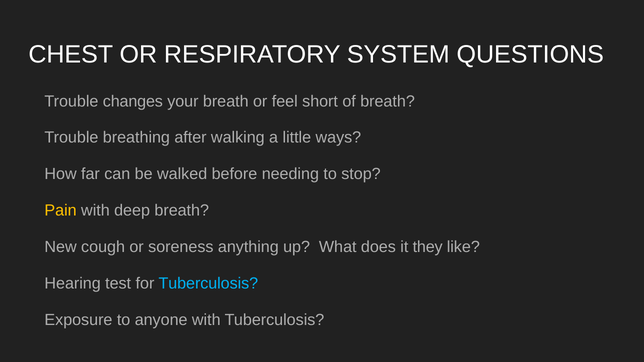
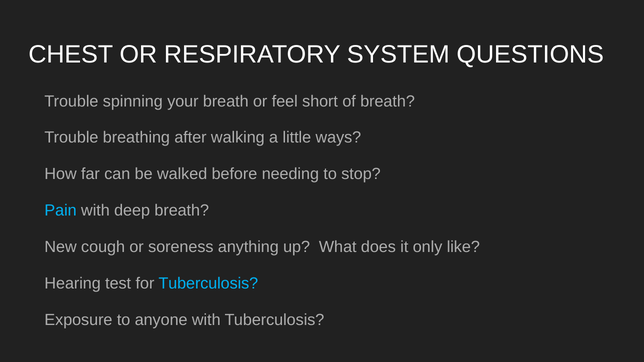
changes: changes -> spinning
Pain colour: yellow -> light blue
they: they -> only
